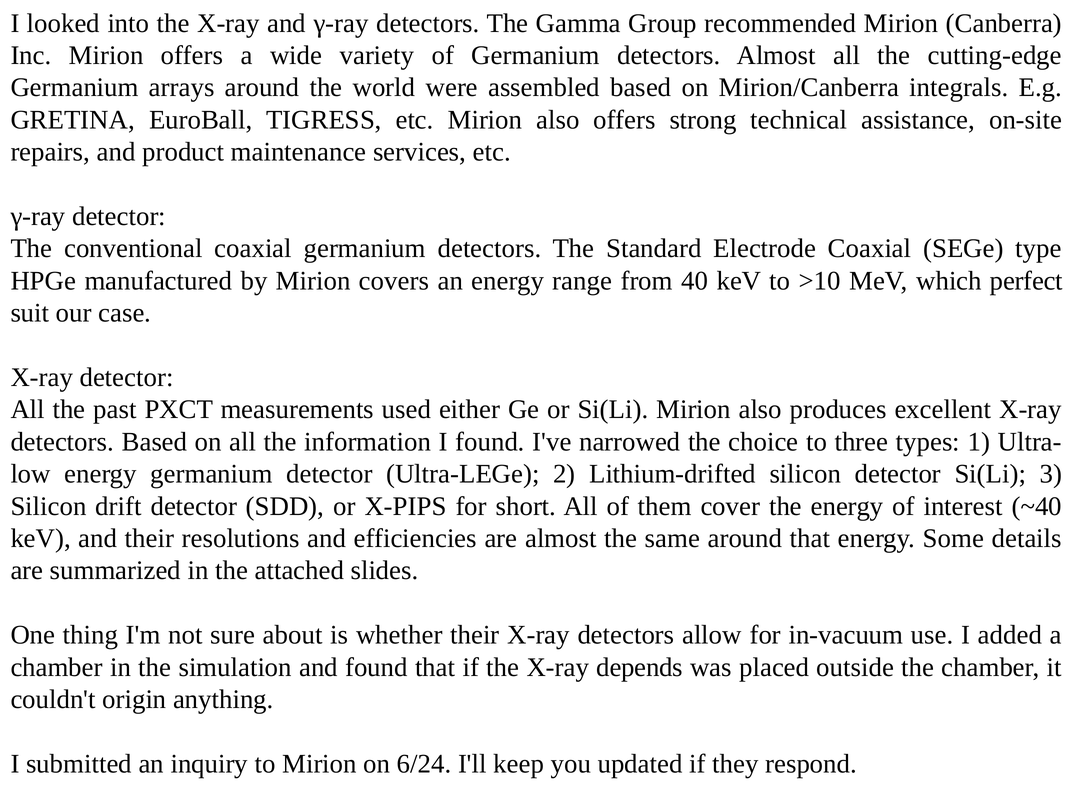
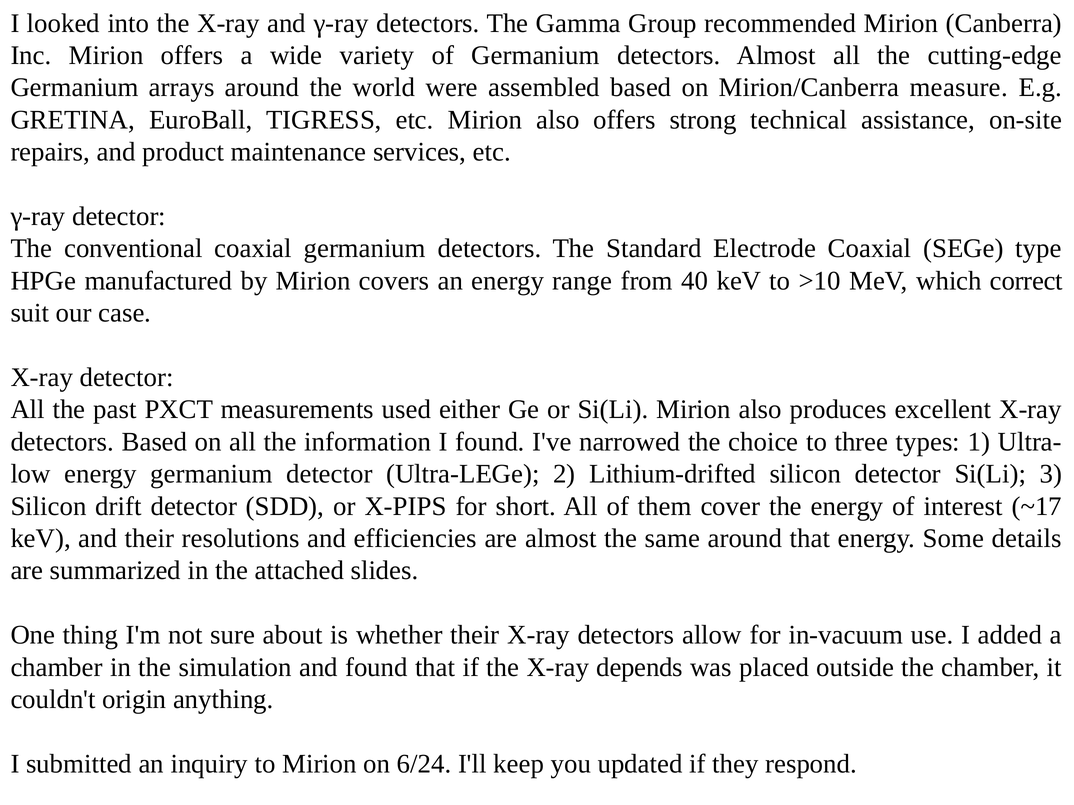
integrals: integrals -> measure
perfect: perfect -> correct
~40: ~40 -> ~17
